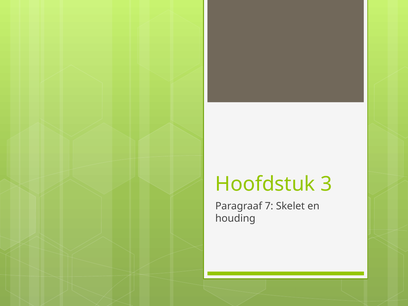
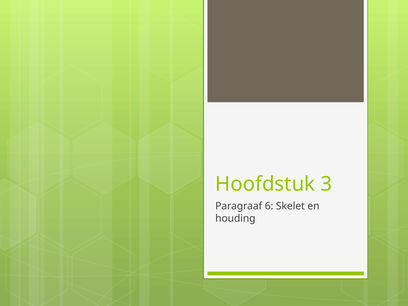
7: 7 -> 6
